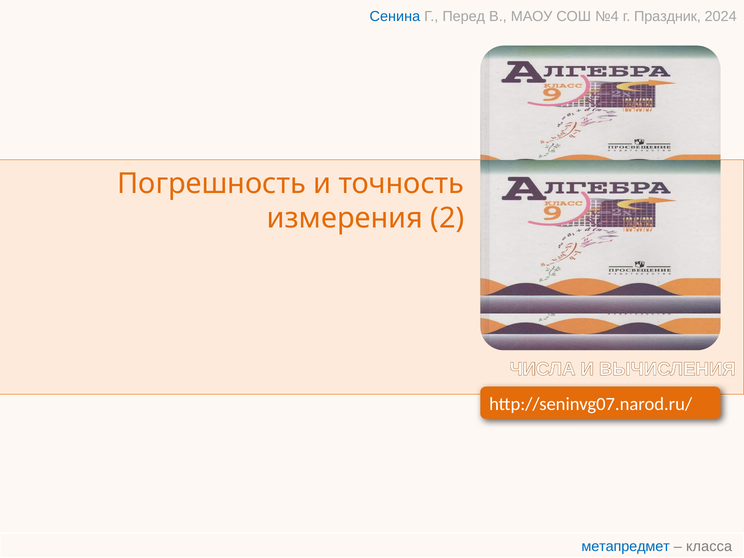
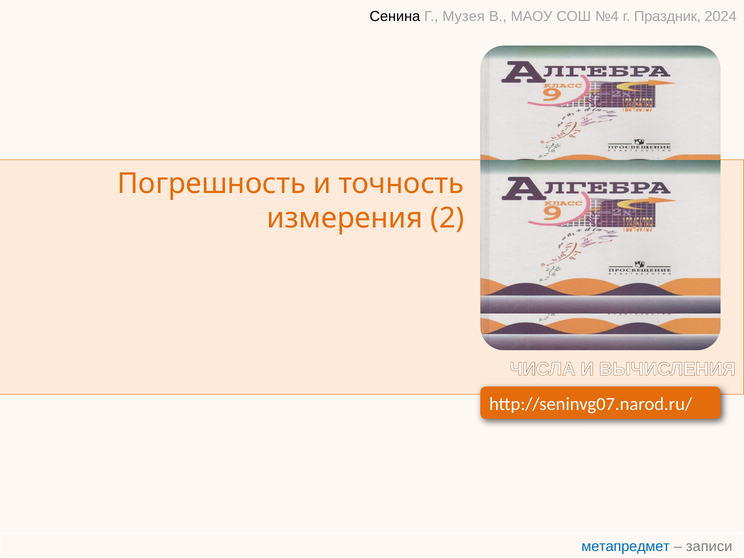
Сенина colour: blue -> black
Перед: Перед -> Музея
класса: класса -> записи
